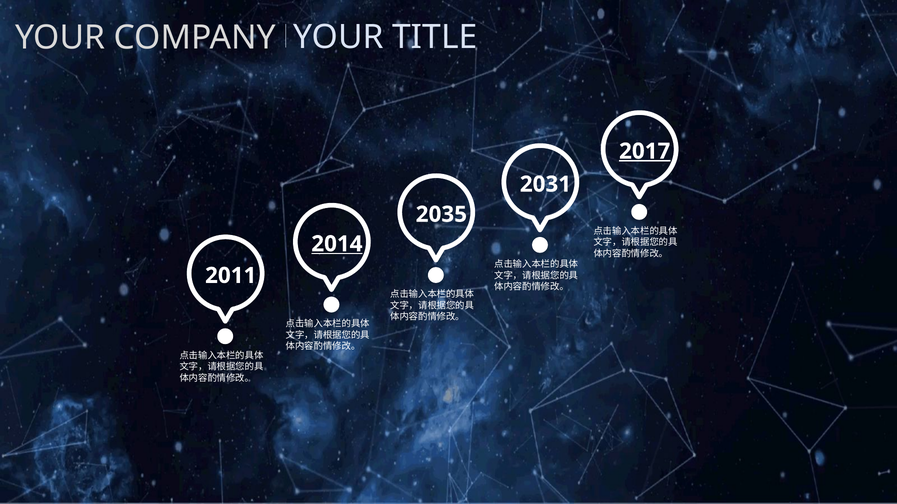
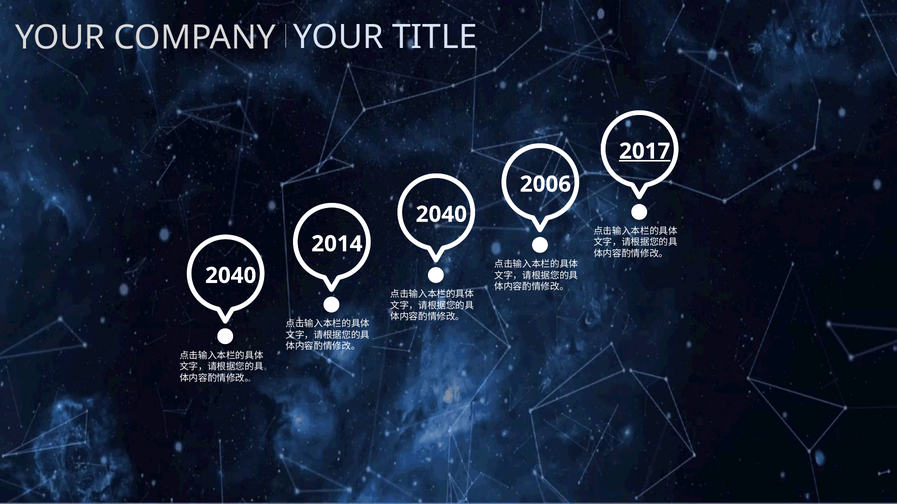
2031: 2031 -> 2006
2035 at (441, 215): 2035 -> 2040
2014 underline: present -> none
2011 at (231, 276): 2011 -> 2040
